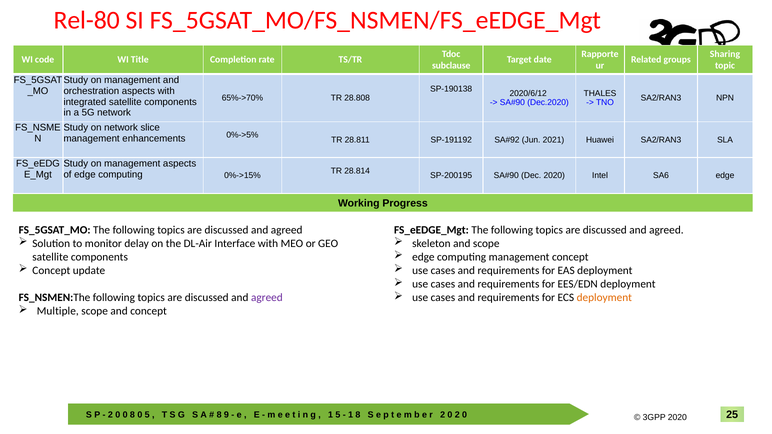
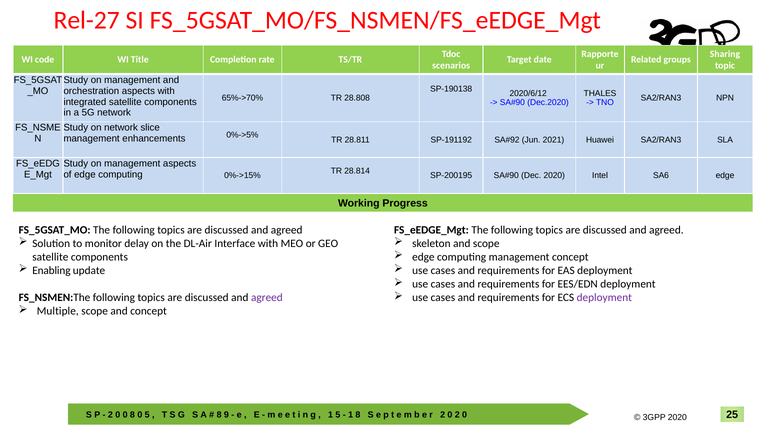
Rel-80: Rel-80 -> Rel-27
subclause: subclause -> scenarios
Concept at (51, 271): Concept -> Enabling
deployment at (604, 298) colour: orange -> purple
